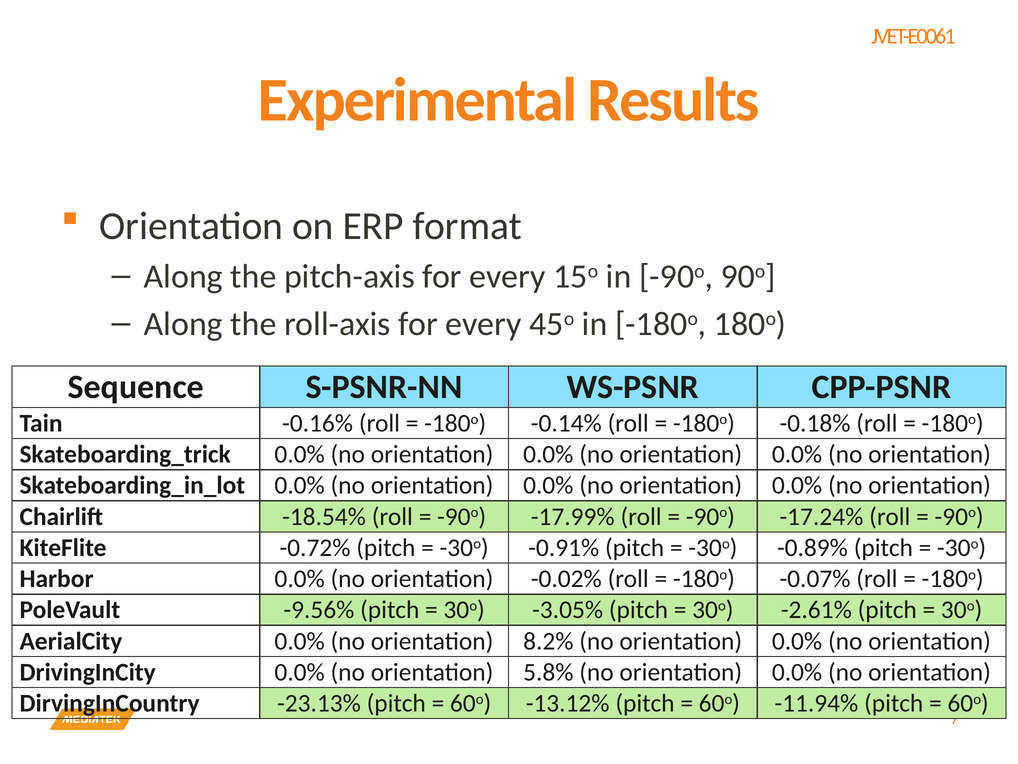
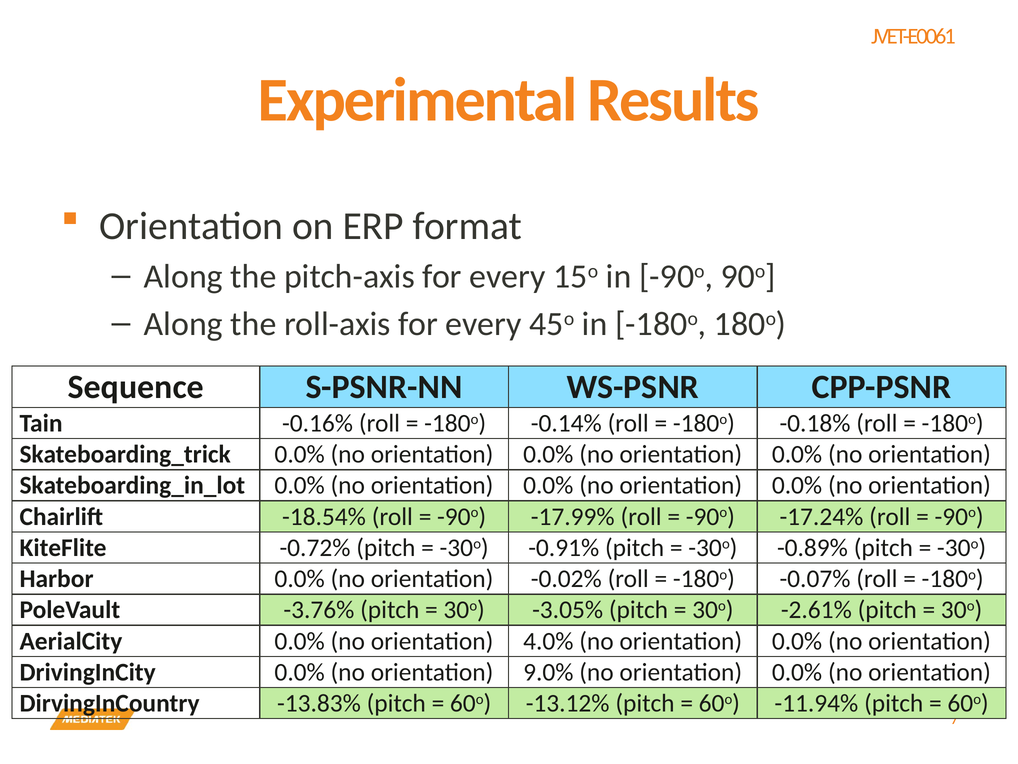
-9.56%: -9.56% -> -3.76%
8.2%: 8.2% -> 4.0%
5.8%: 5.8% -> 9.0%
-23.13%: -23.13% -> -13.83%
